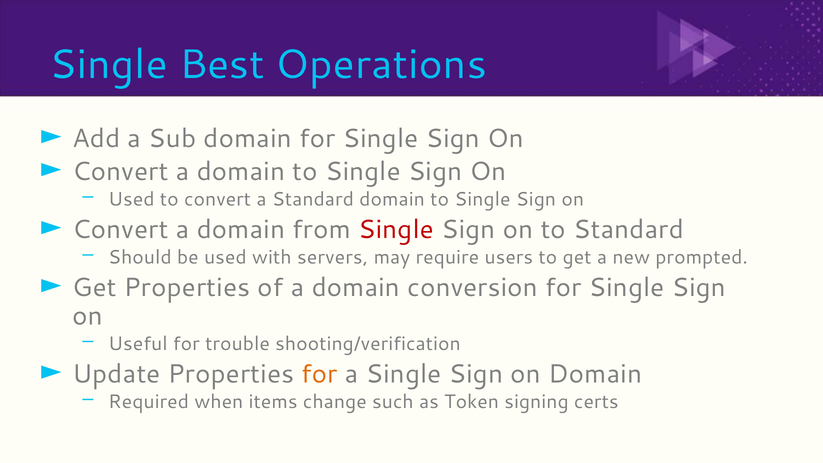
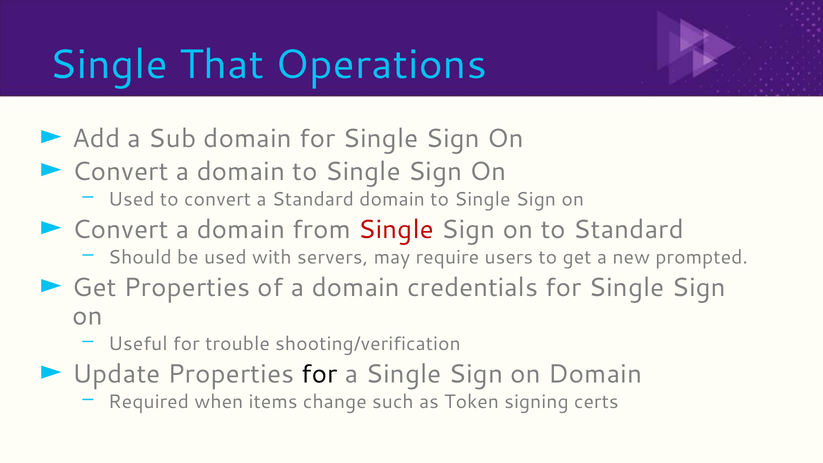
Best: Best -> That
conversion: conversion -> credentials
for at (320, 374) colour: orange -> black
